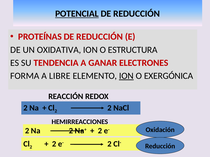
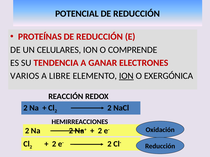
POTENCIAL underline: present -> none
OXIDATIVA: OXIDATIVA -> CELULARES
ESTRUCTURA: ESTRUCTURA -> COMPRENDE
FORMA: FORMA -> VARIOS
